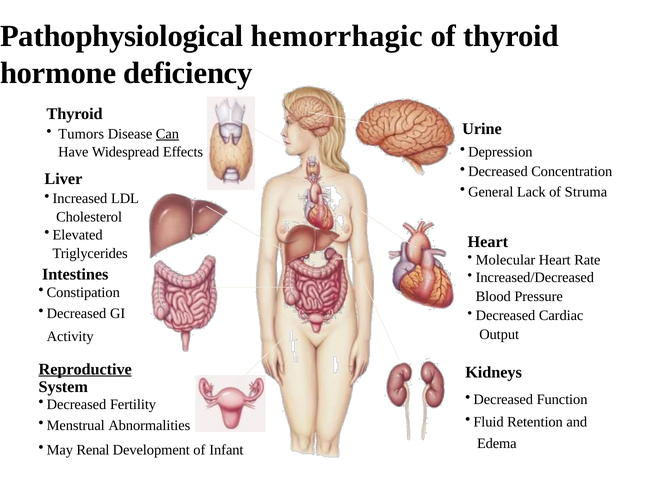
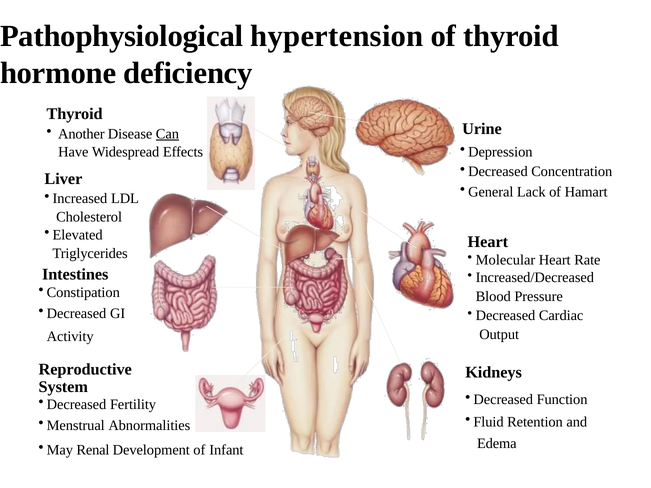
hemorrhagic: hemorrhagic -> hypertension
Tumors: Tumors -> Another
Struma: Struma -> Hamart
Reproductive underline: present -> none
